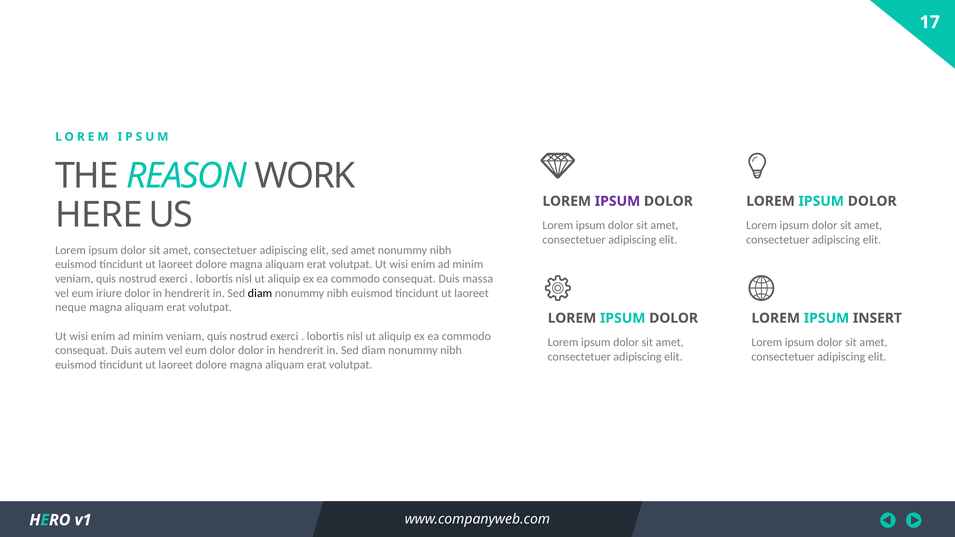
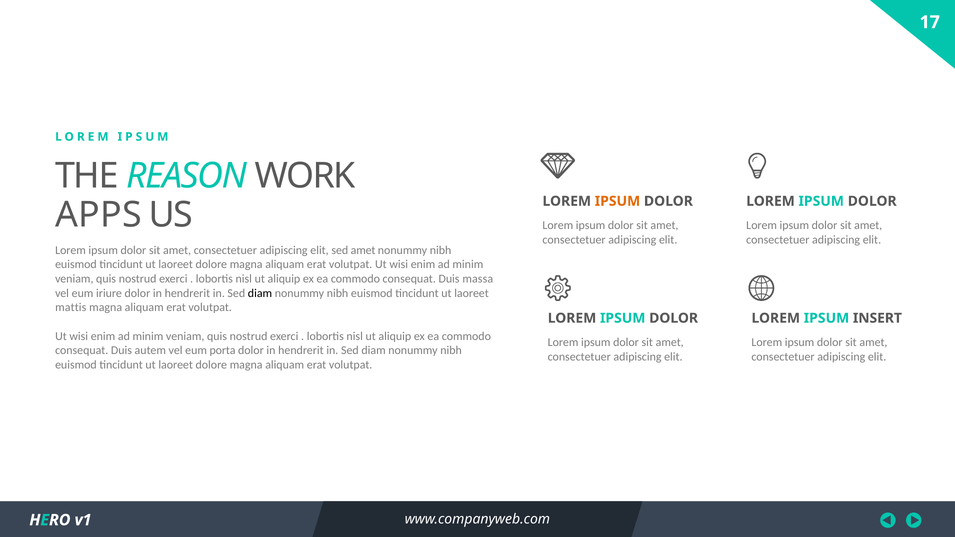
IPSUM at (617, 201) colour: purple -> orange
HERE: HERE -> APPS
neque: neque -> mattis
eum dolor: dolor -> porta
